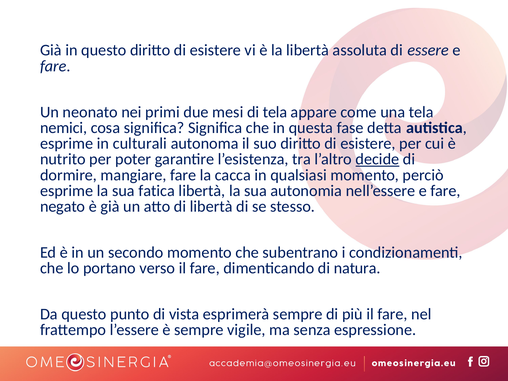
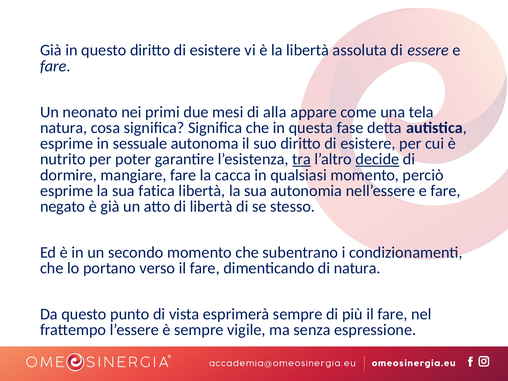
di tela: tela -> alla
nemici at (64, 128): nemici -> natura
culturali: culturali -> sessuale
tra underline: none -> present
